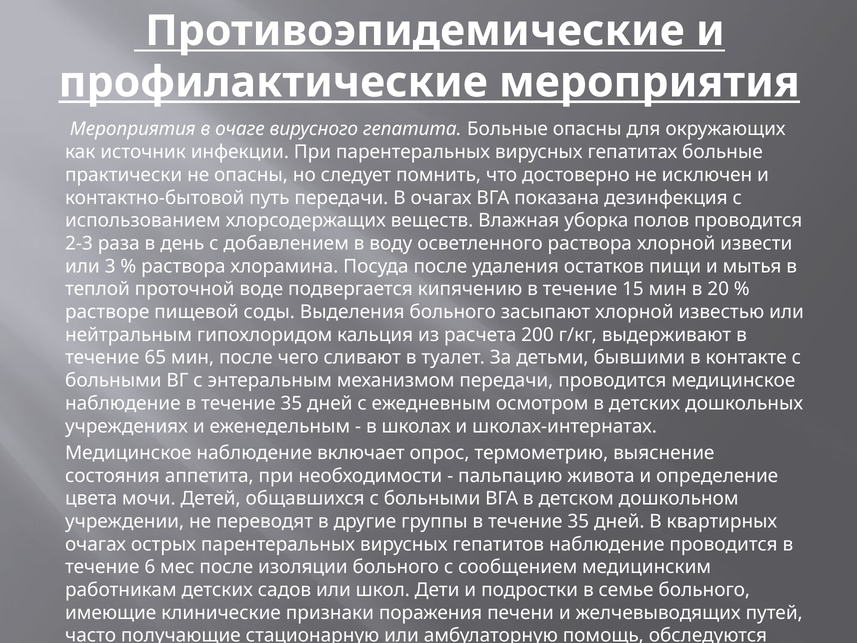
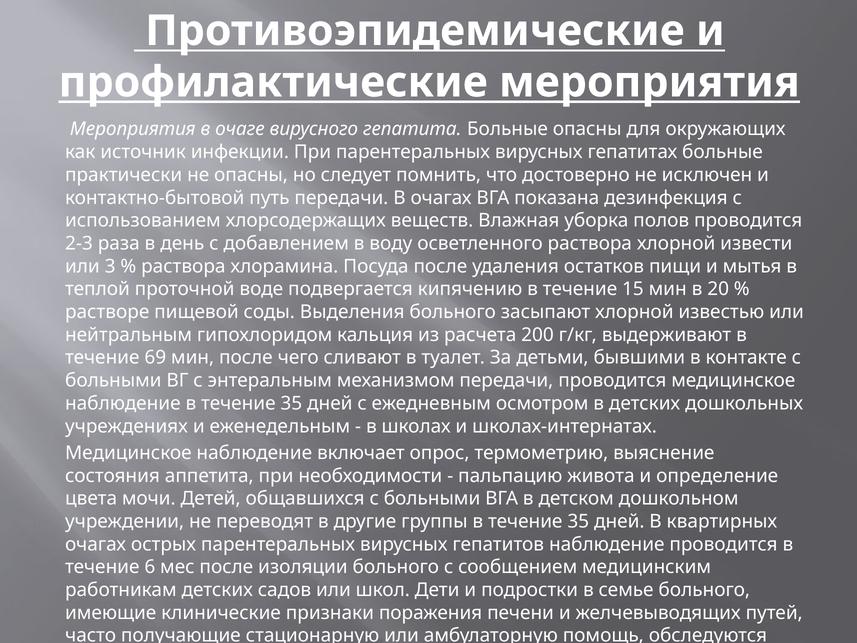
65: 65 -> 69
